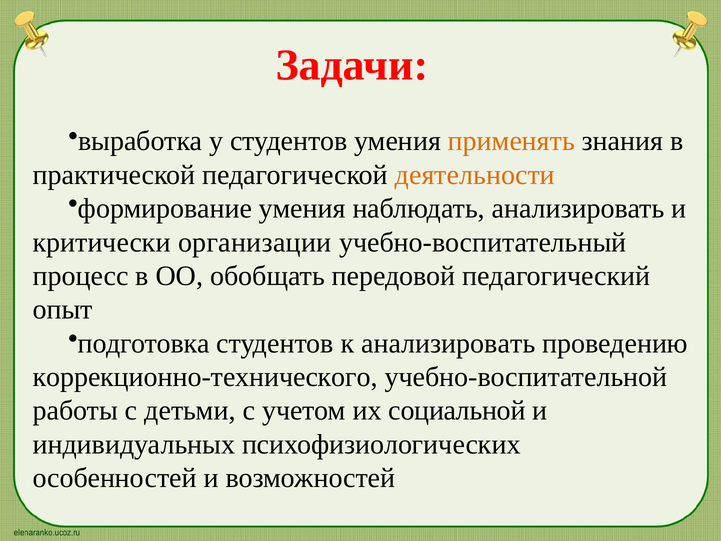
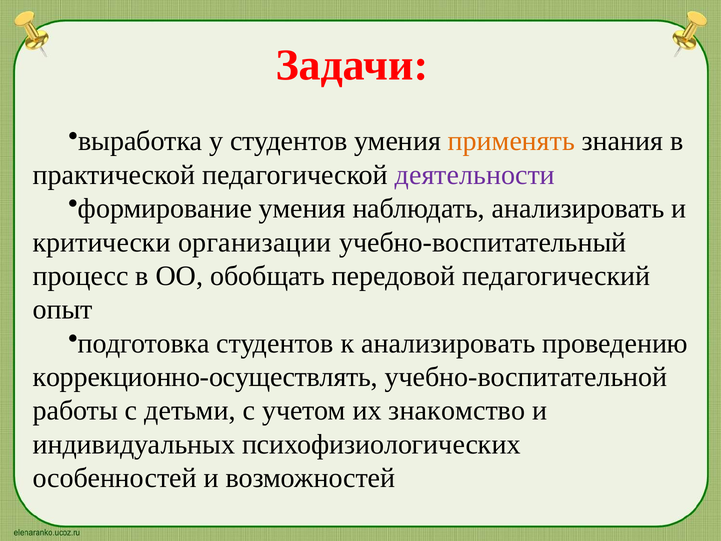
деятельности colour: orange -> purple
коррекционно-технического: коррекционно-технического -> коррекционно-осуществлять
социальной: социальной -> знакомство
